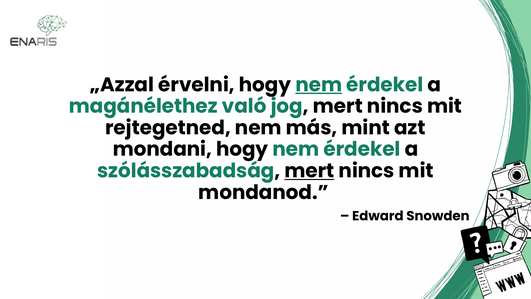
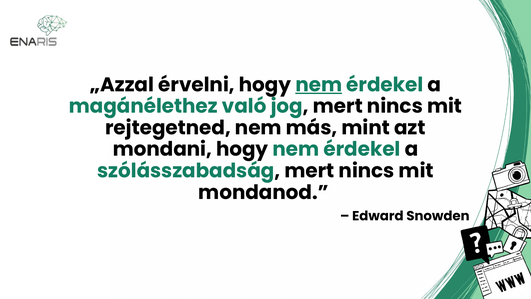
mert at (309, 171) underline: present -> none
